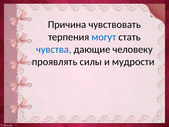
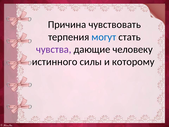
чувства colour: blue -> purple
проявлять: проявлять -> истинного
мудрости: мудрости -> которому
